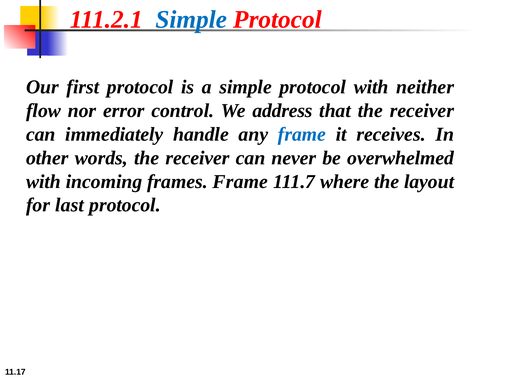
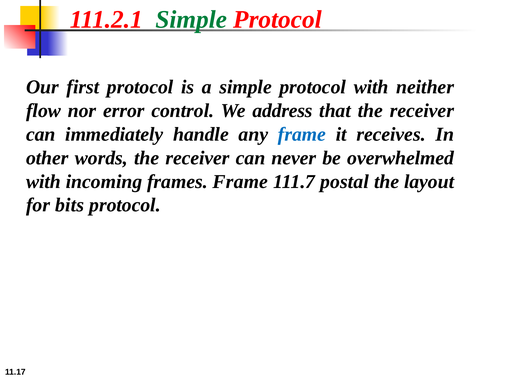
Simple at (191, 19) colour: blue -> green
where: where -> postal
last: last -> bits
